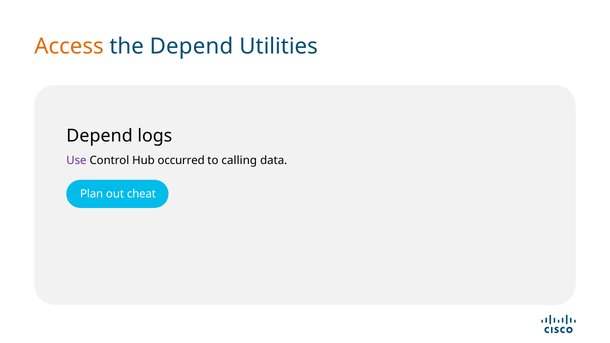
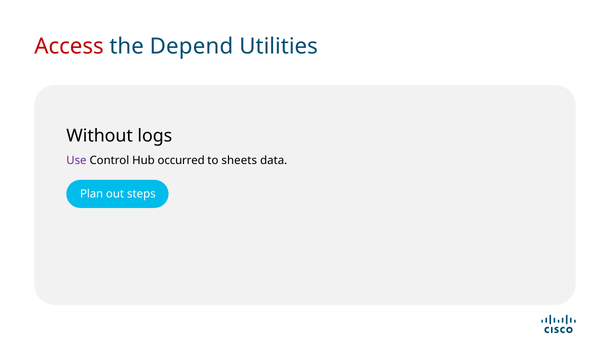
Access colour: orange -> red
Depend at (100, 136): Depend -> Without
calling: calling -> sheets
cheat: cheat -> steps
